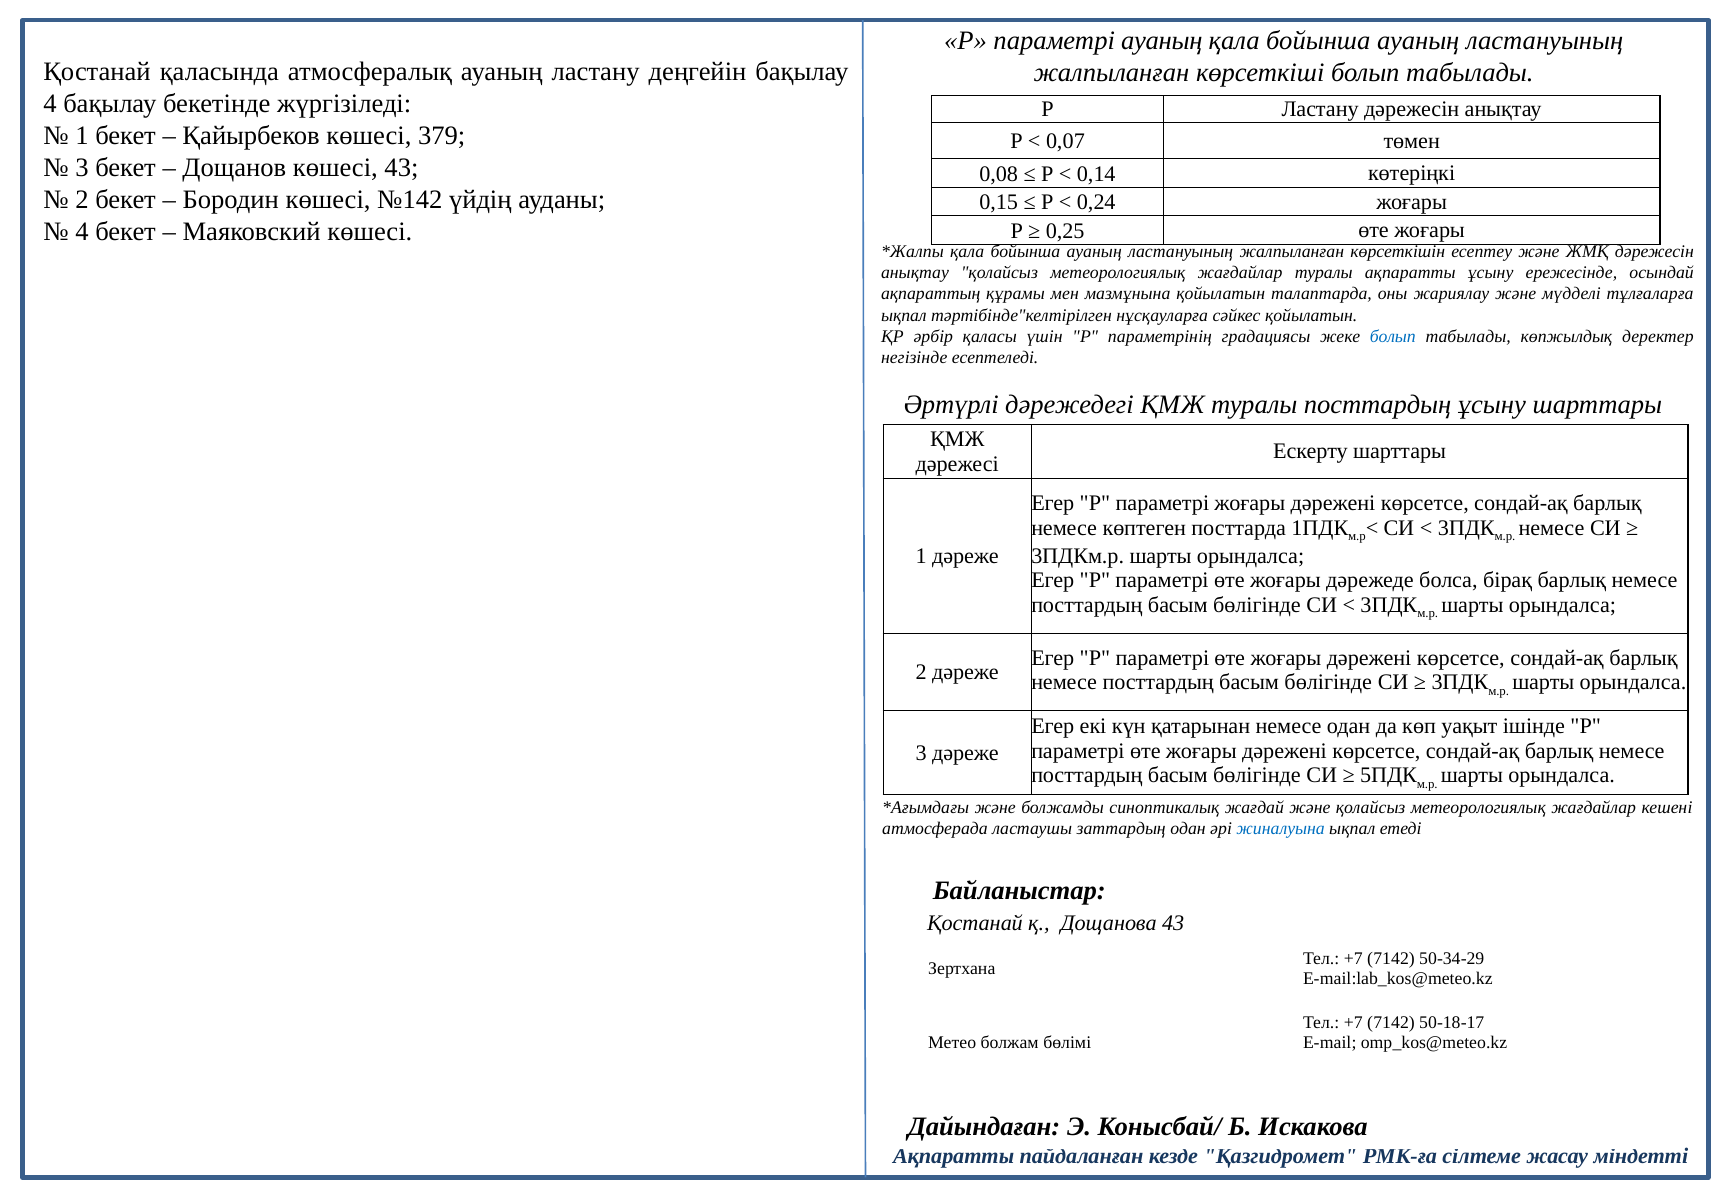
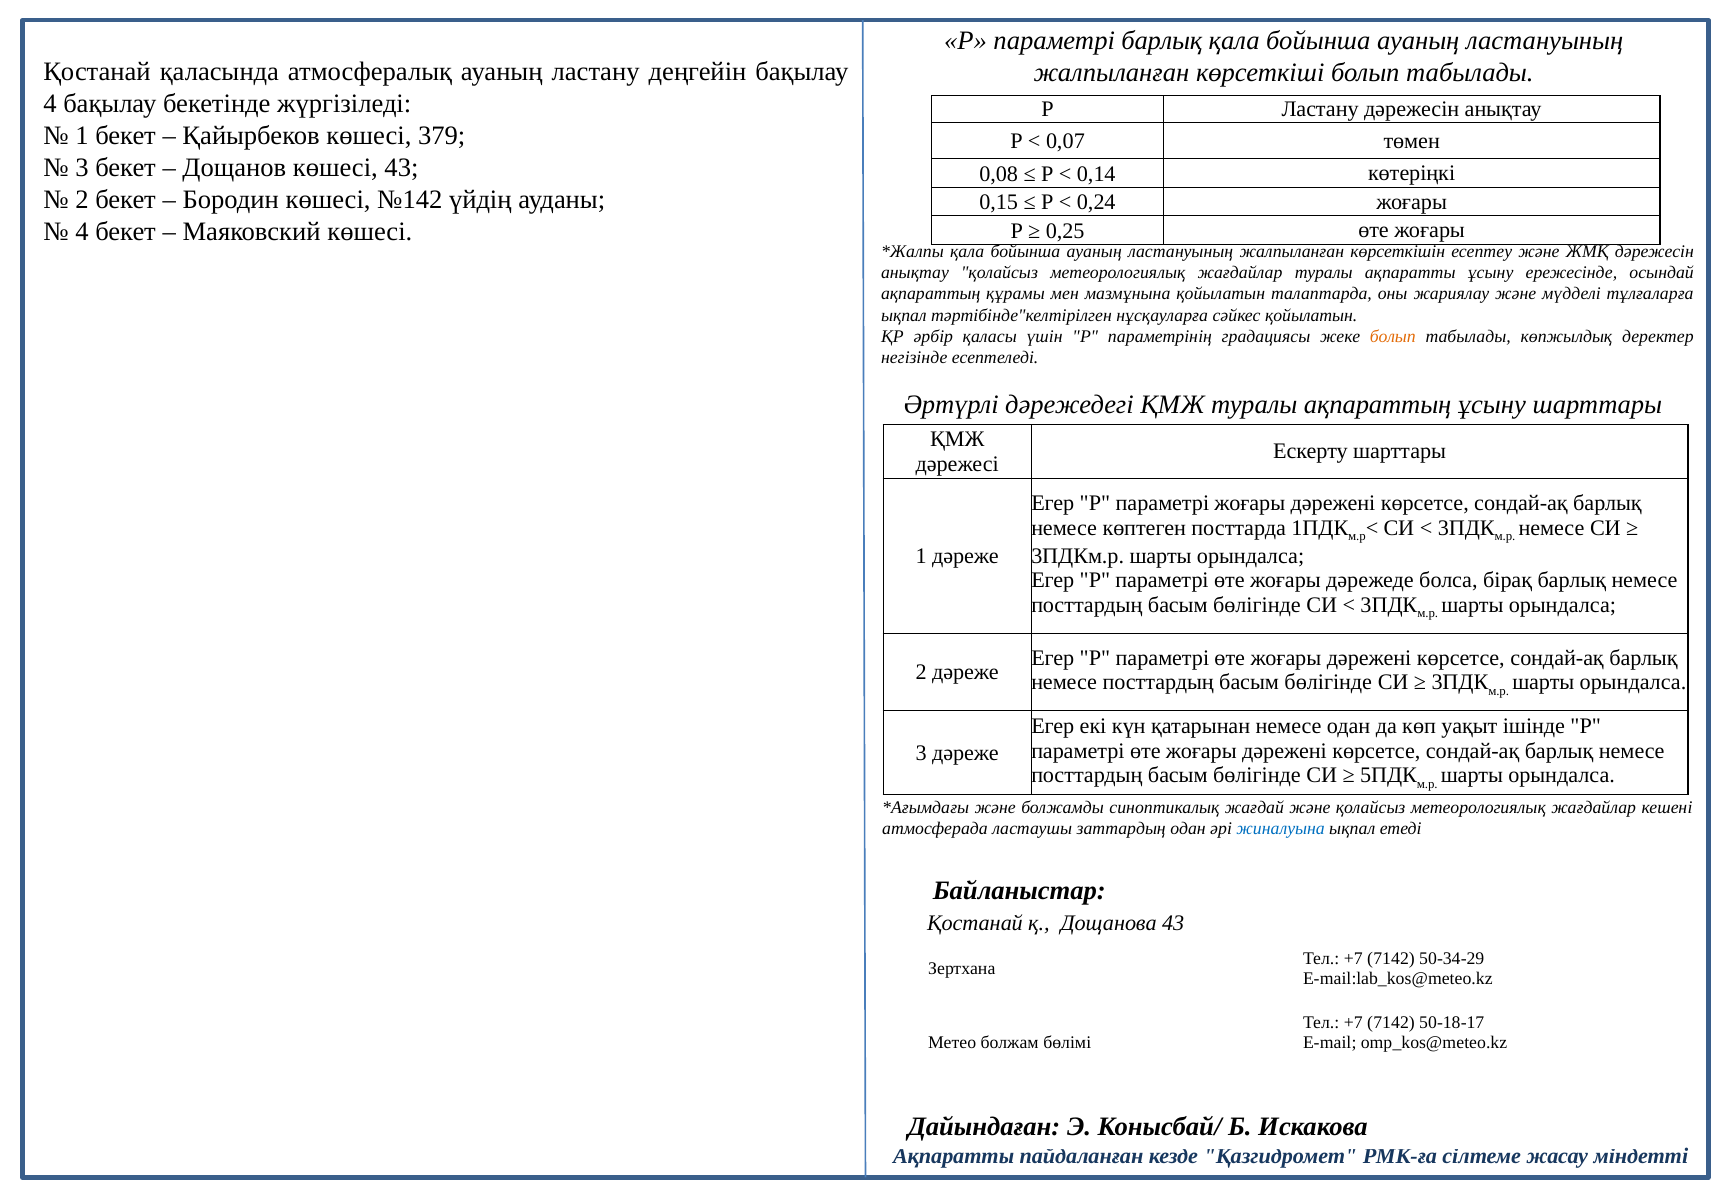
параметрі ауаның: ауаның -> барлық
болып at (1393, 337) colour: blue -> orange
туралы посттардың: посттардың -> ақпараттың
